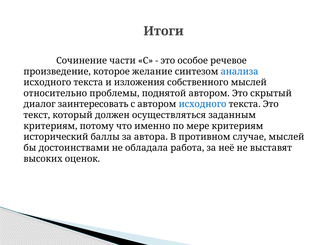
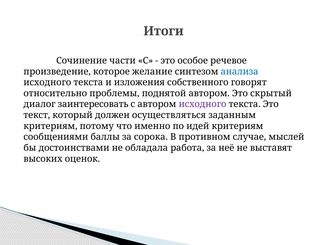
собственного мыслей: мыслей -> говорят
исходного at (202, 104) colour: blue -> purple
мере: мере -> идей
исторический: исторический -> сообщениями
автора: автора -> сорока
